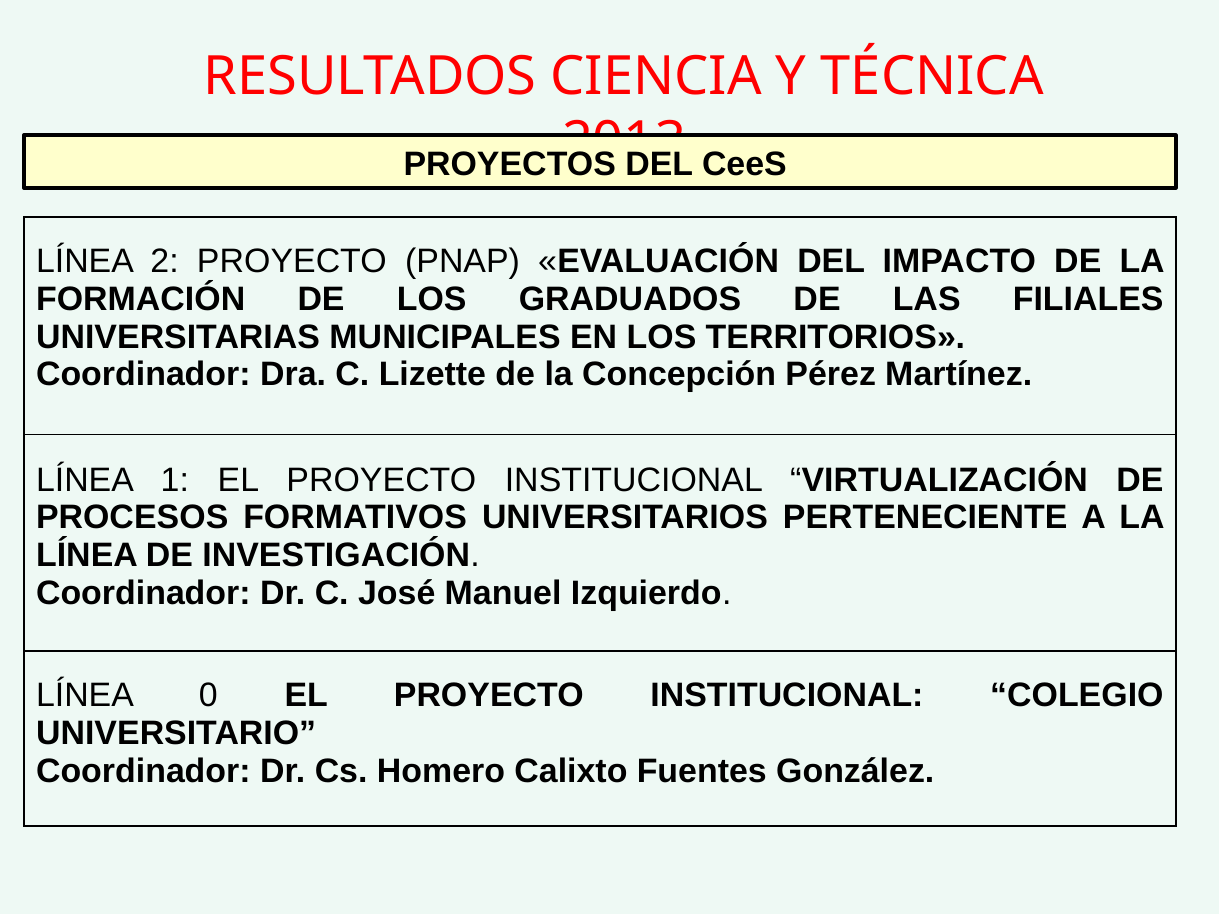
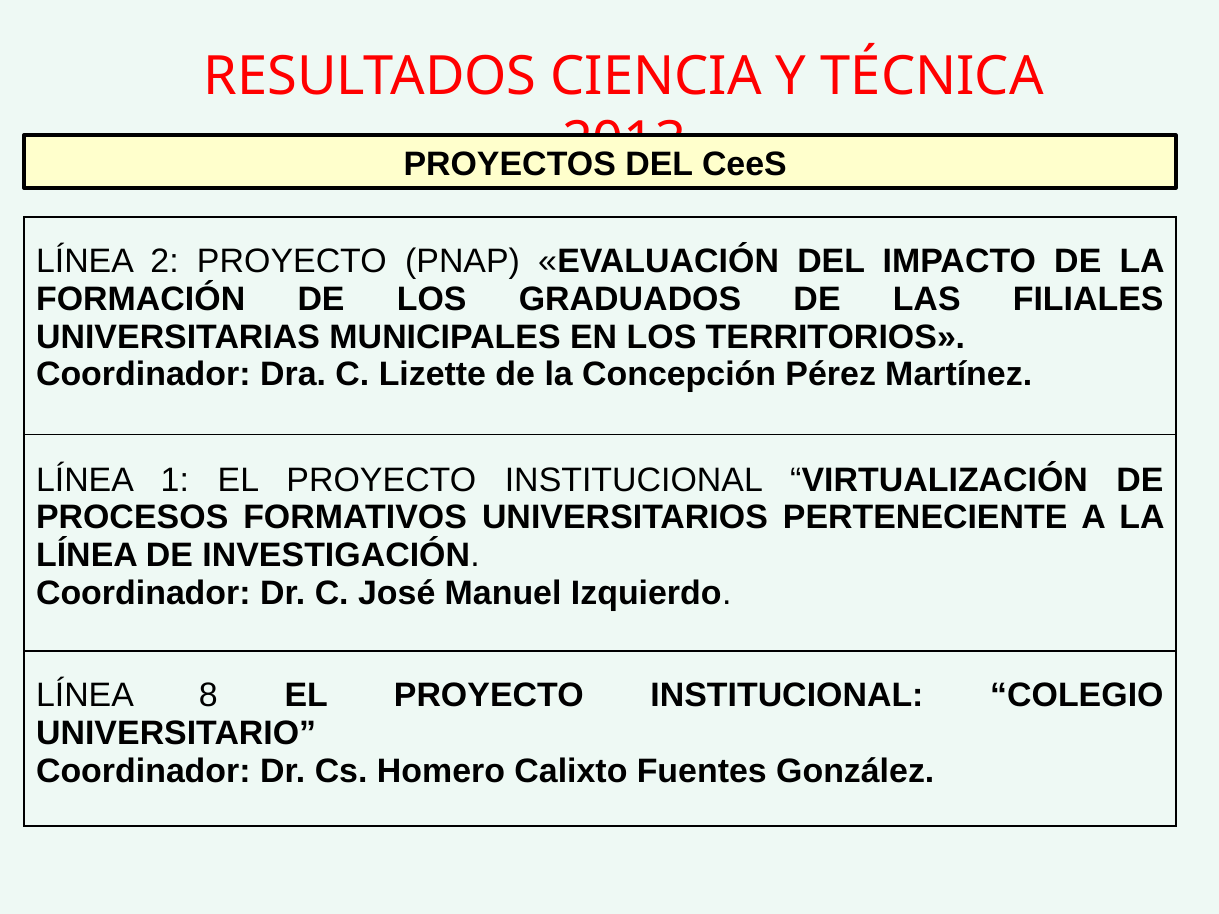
0: 0 -> 8
